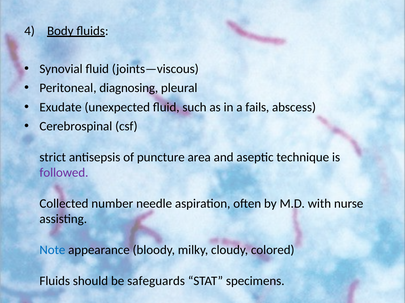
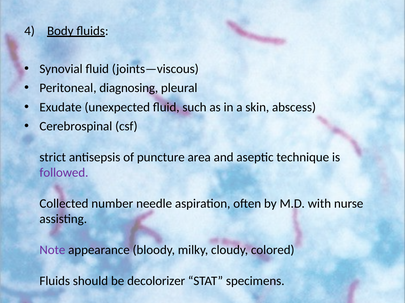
fails: fails -> skin
Note colour: blue -> purple
safeguards: safeguards -> decolorizer
